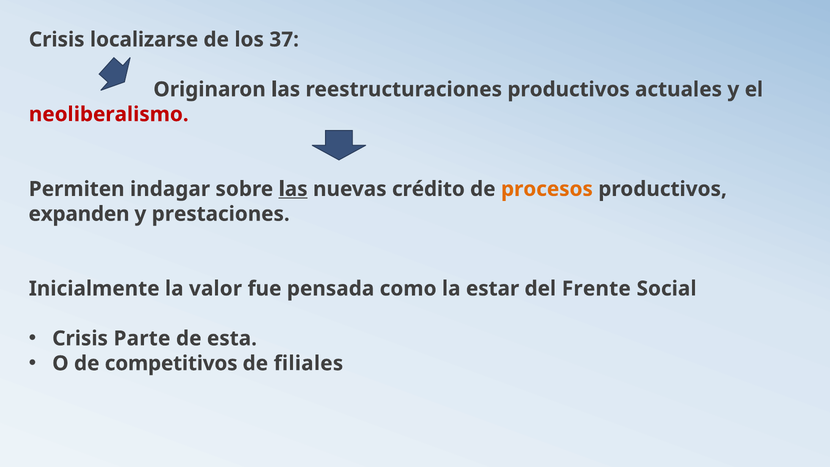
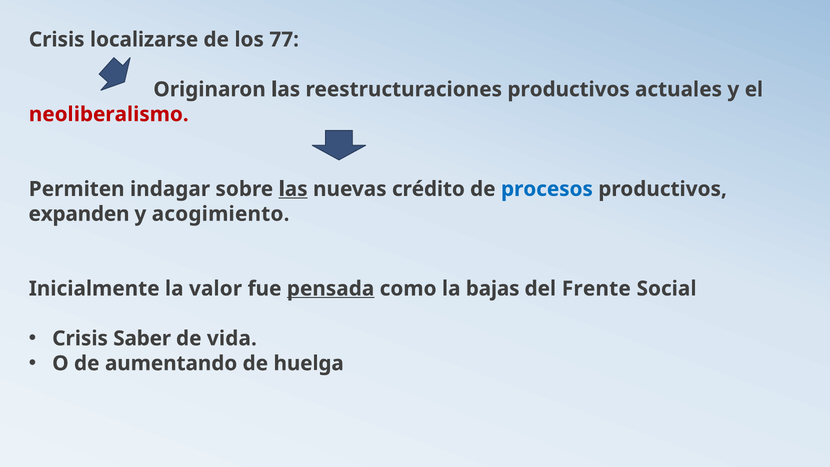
37: 37 -> 77
procesos colour: orange -> blue
prestaciones: prestaciones -> acogimiento
pensada underline: none -> present
estar: estar -> bajas
Parte: Parte -> Saber
esta: esta -> vida
competitivos: competitivos -> aumentando
filiales: filiales -> huelga
